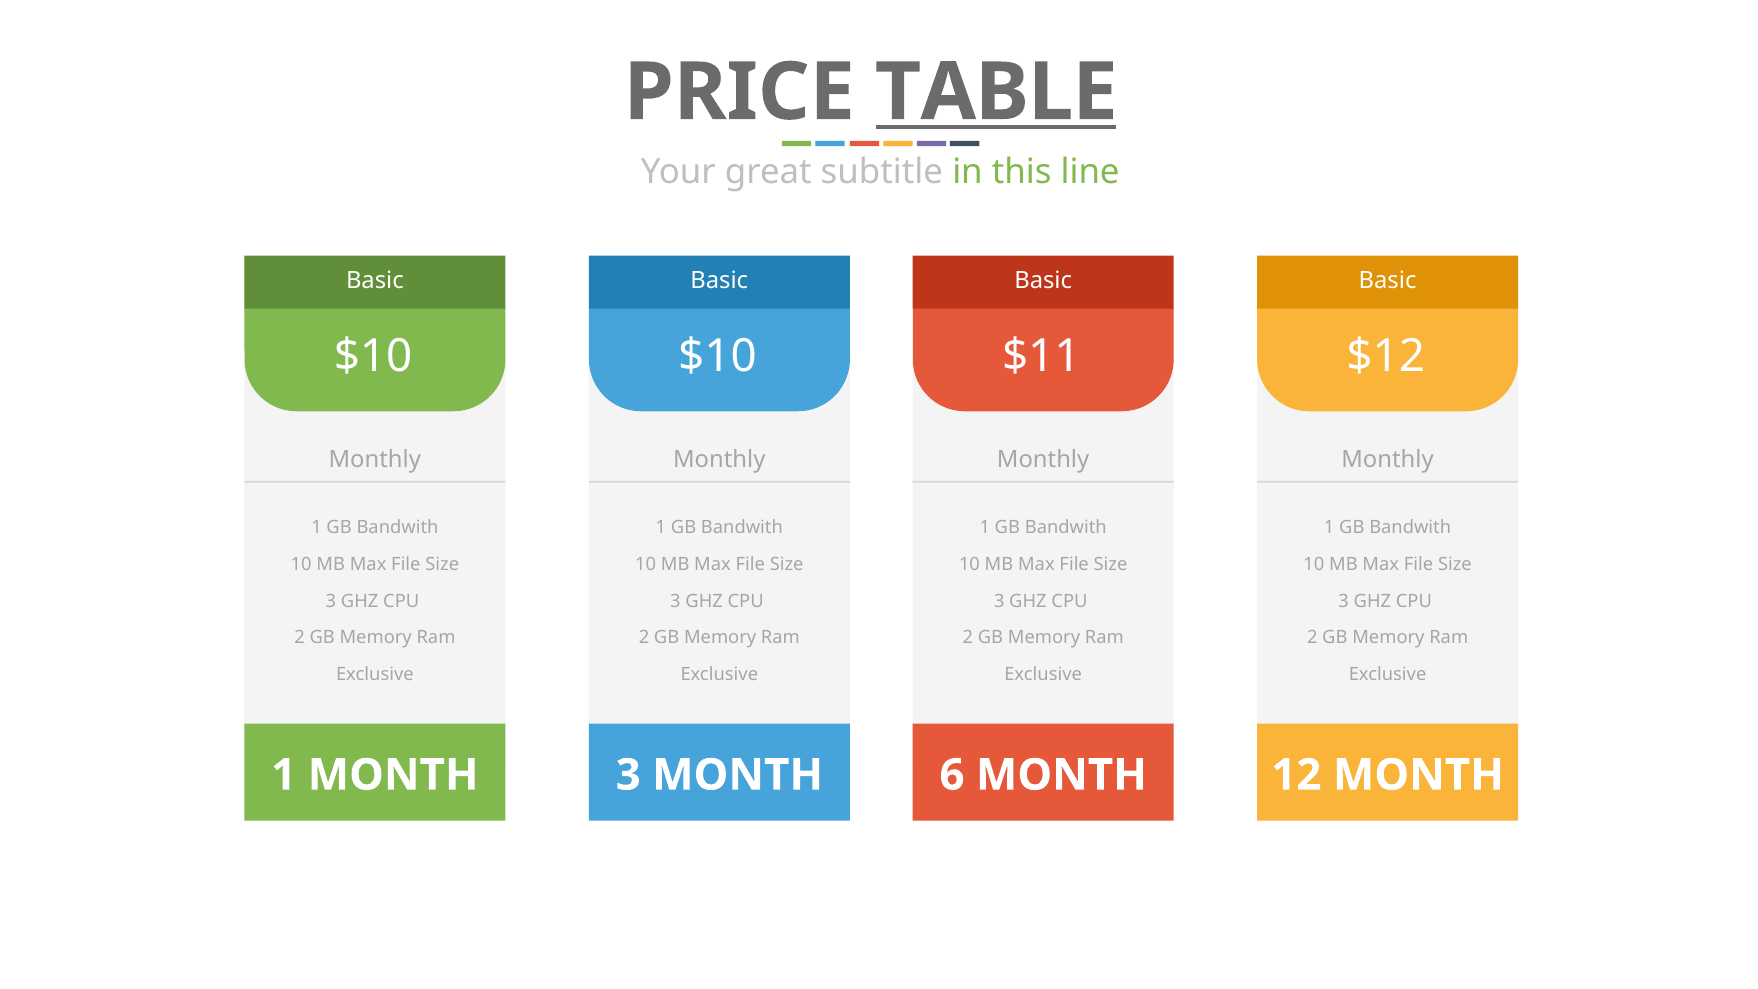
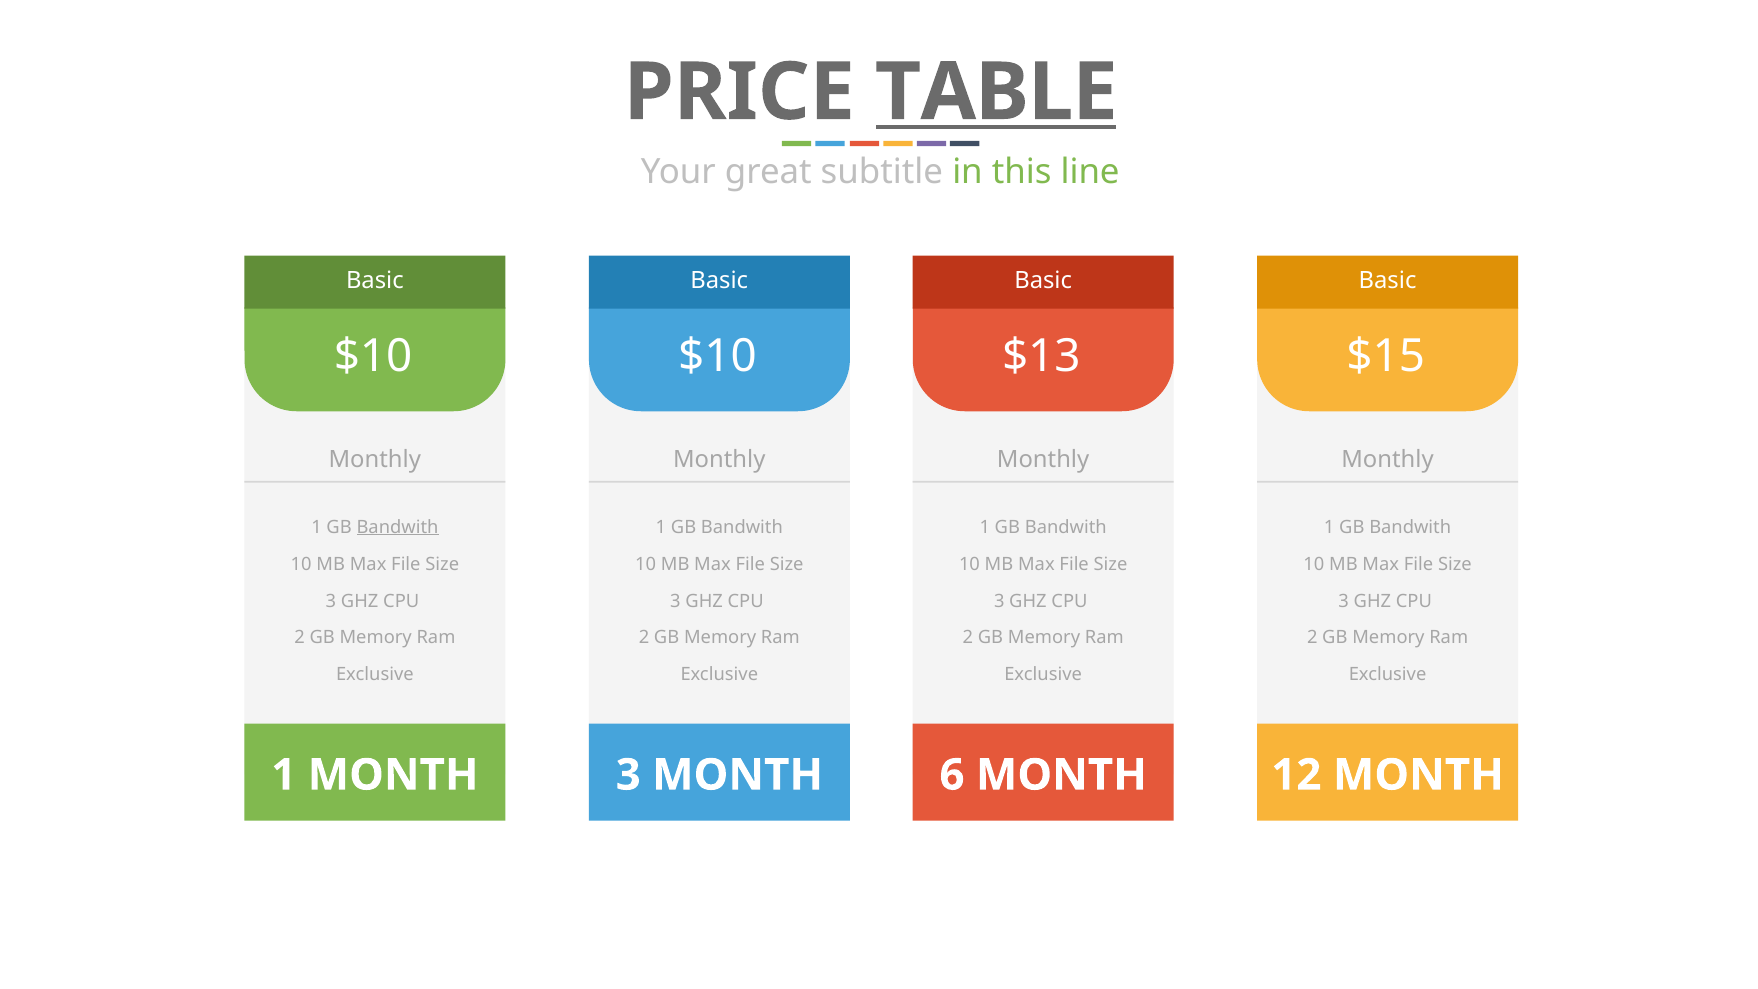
$11: $11 -> $13
$12: $12 -> $15
Bandwith at (398, 527) underline: none -> present
